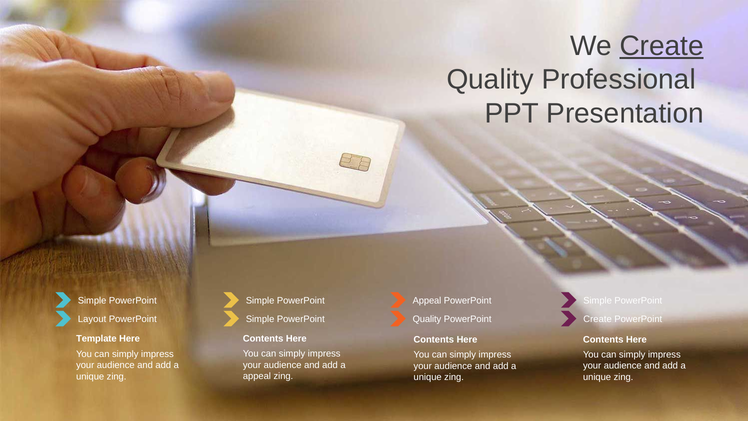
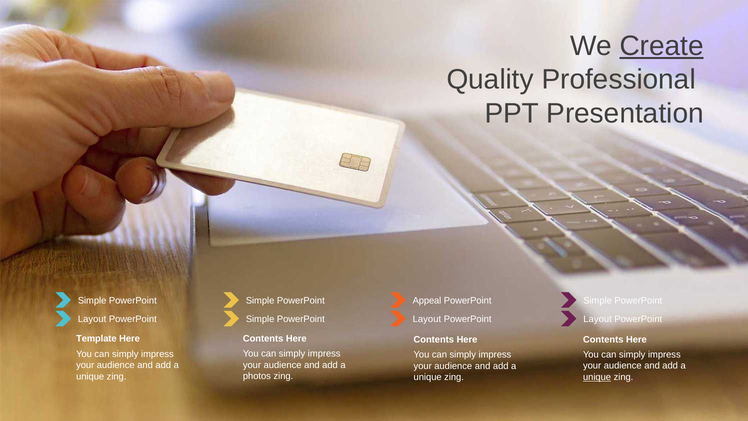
Quality at (427, 319): Quality -> Layout
Create at (598, 319): Create -> Layout
appeal at (257, 376): appeal -> photos
unique at (597, 377) underline: none -> present
